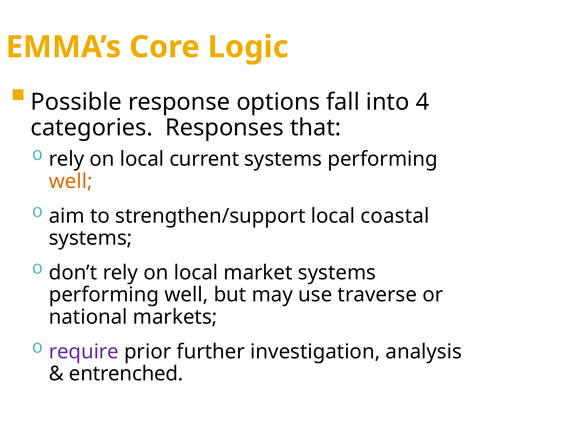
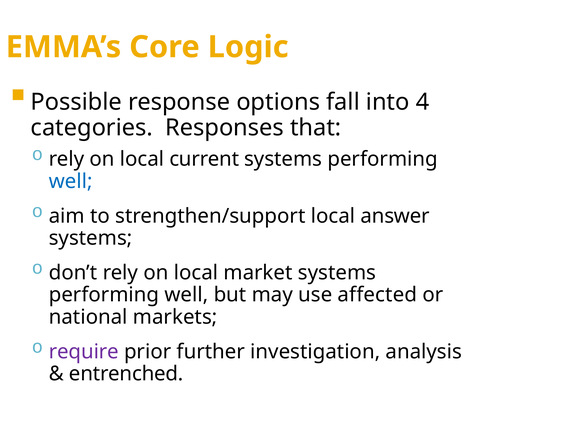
well at (71, 181) colour: orange -> blue
coastal: coastal -> answer
traverse: traverse -> affected
